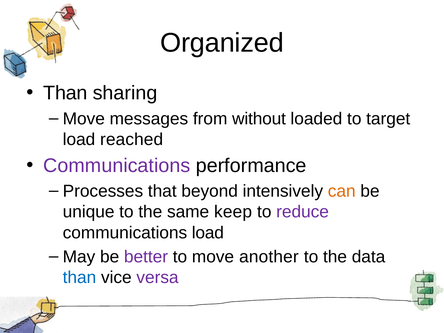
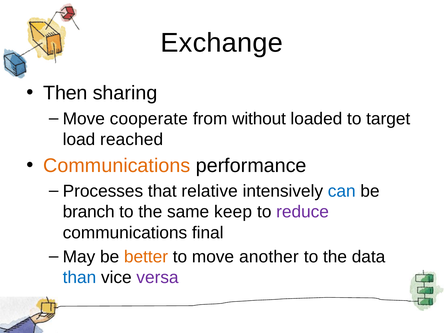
Organized: Organized -> Exchange
Than at (65, 93): Than -> Then
messages: messages -> cooperate
Communications at (117, 166) colour: purple -> orange
beyond: beyond -> relative
can colour: orange -> blue
unique: unique -> branch
communications load: load -> final
better colour: purple -> orange
